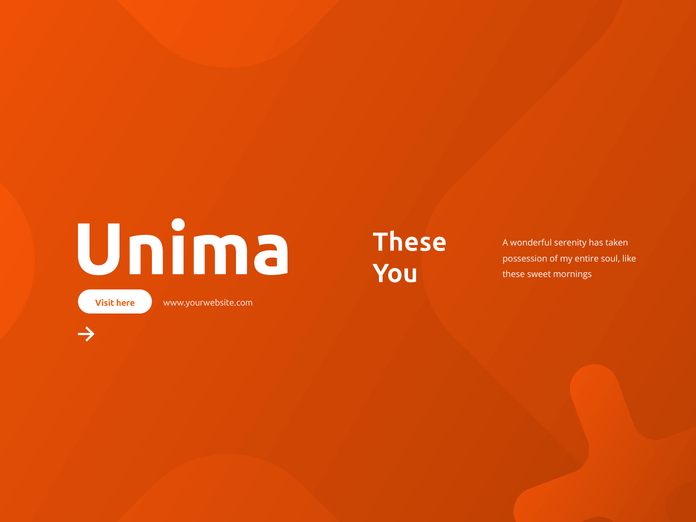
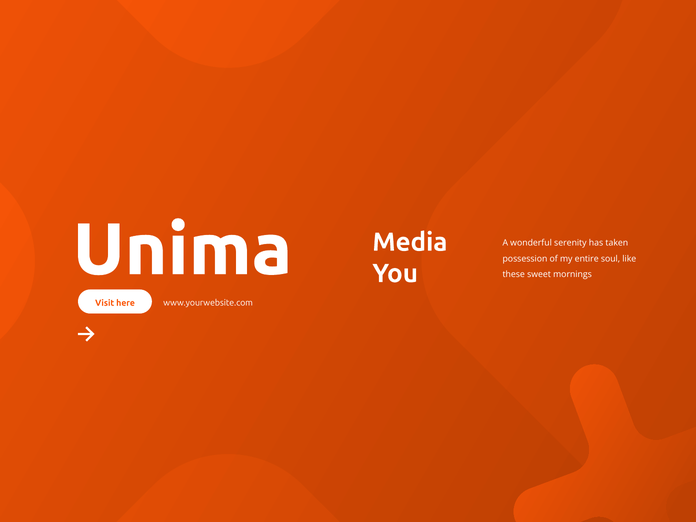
These at (410, 242): These -> Media
